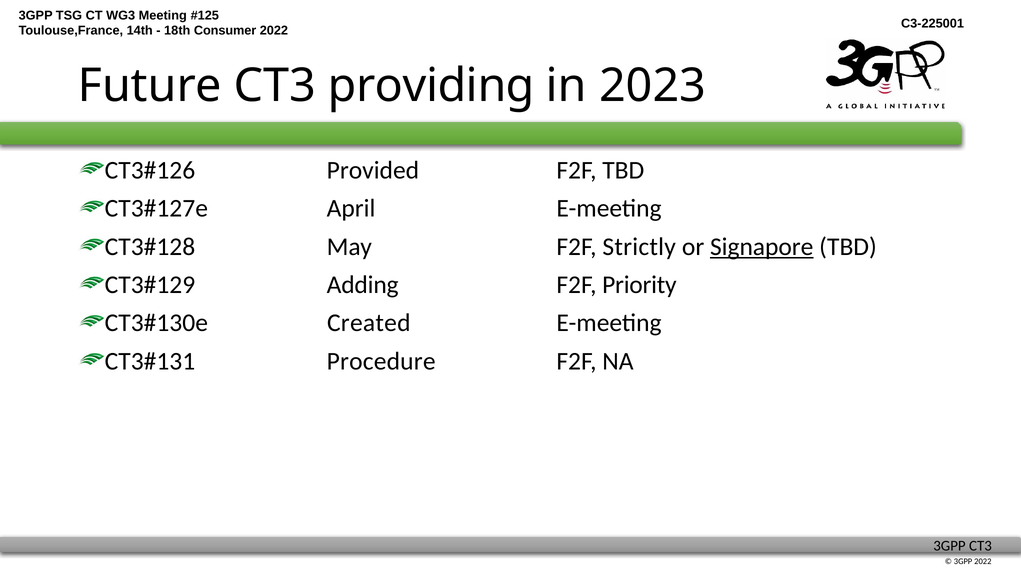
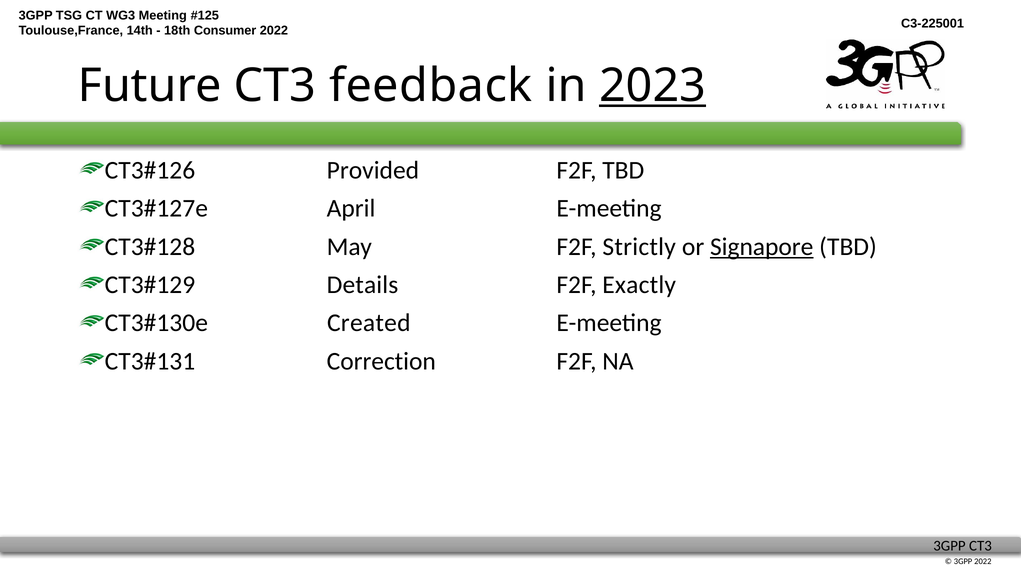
providing: providing -> feedback
2023 underline: none -> present
Adding: Adding -> Details
Priority: Priority -> Exactly
Procedure: Procedure -> Correction
